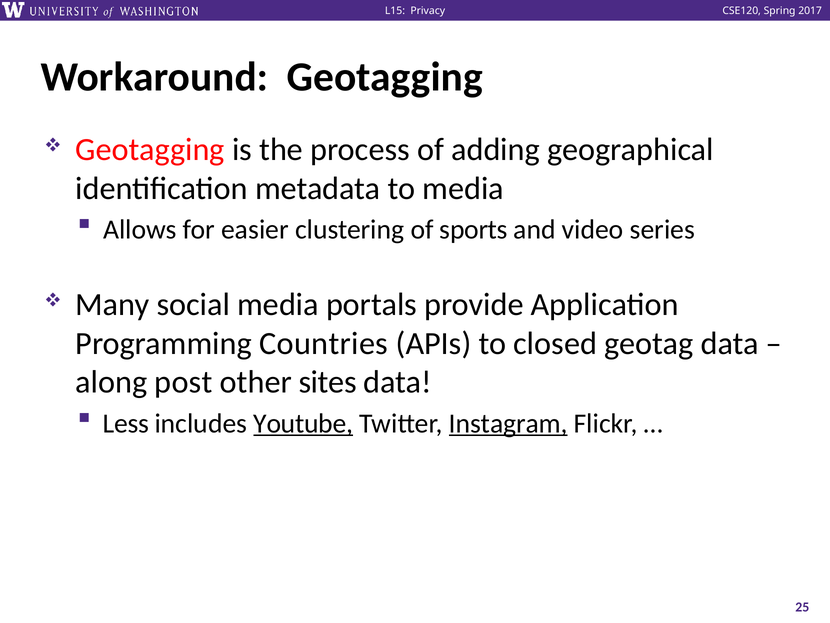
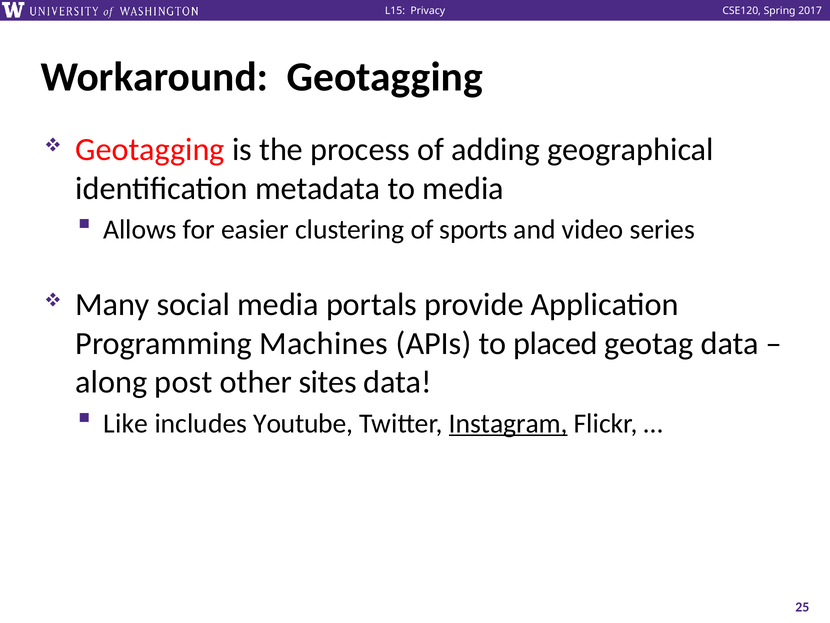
Countries: Countries -> Machines
closed: closed -> placed
Less: Less -> Like
Youtube underline: present -> none
